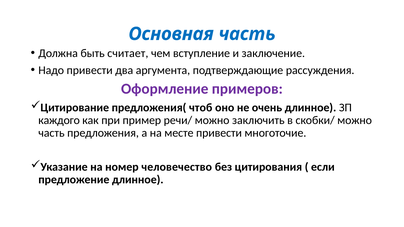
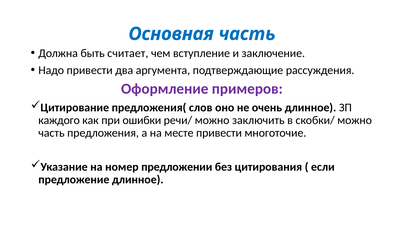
чтоб: чтоб -> слов
пример: пример -> ошибки
человечество: человечество -> предложении
